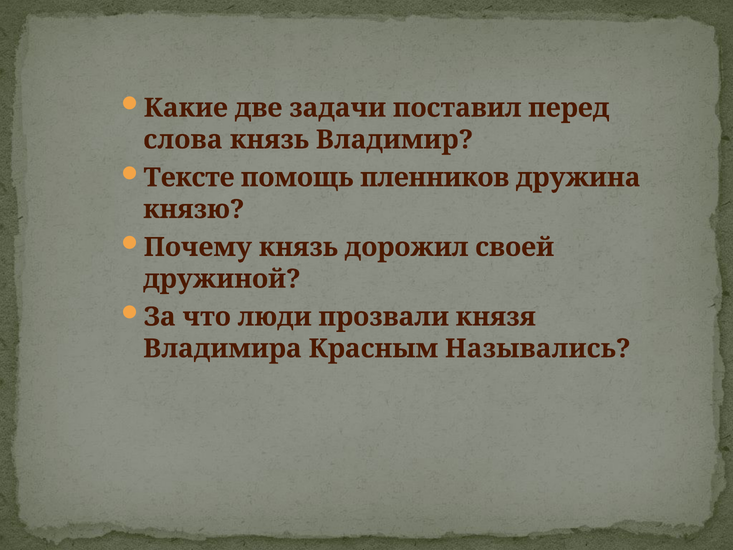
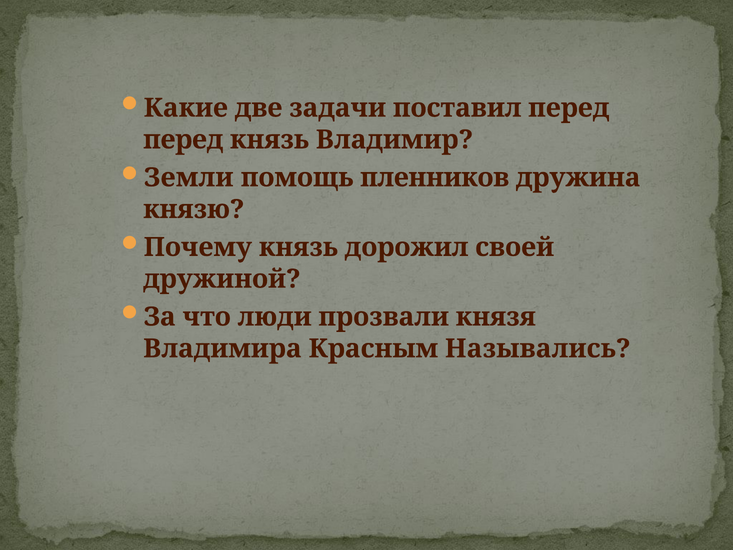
слова at (183, 140): слова -> перед
Тексте: Тексте -> Земли
